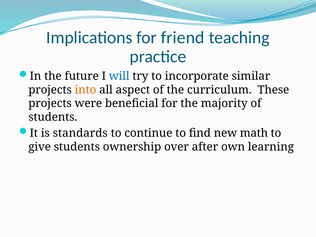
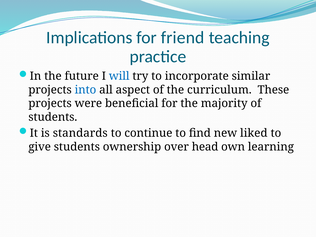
into colour: orange -> blue
math: math -> liked
after: after -> head
